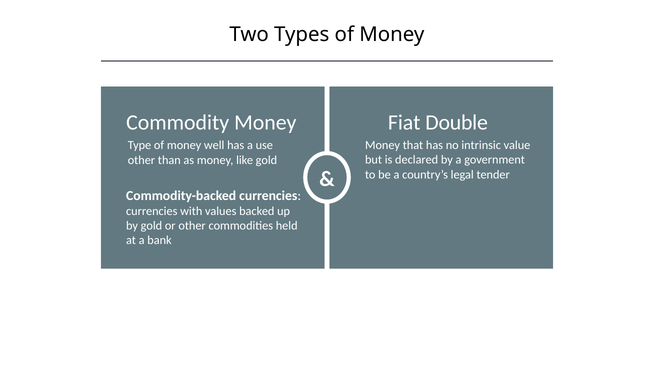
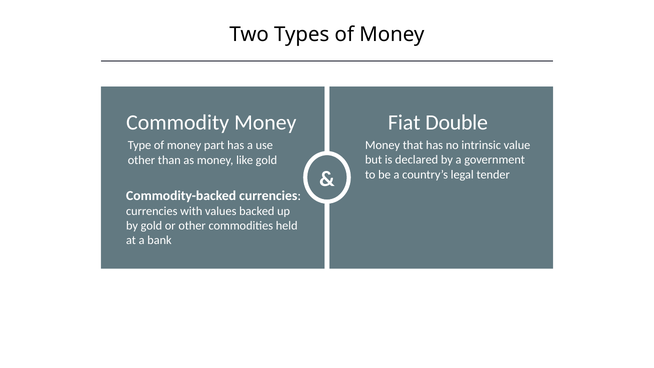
well: well -> part
